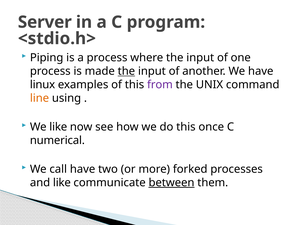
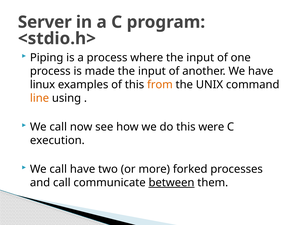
the at (126, 71) underline: present -> none
from colour: purple -> orange
like at (58, 127): like -> call
once: once -> were
numerical: numerical -> execution
and like: like -> call
